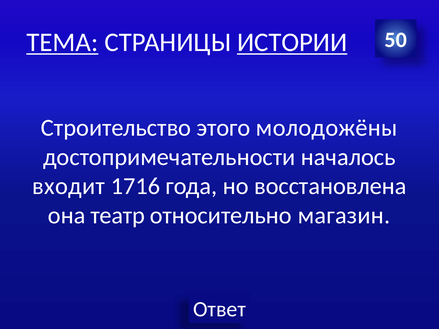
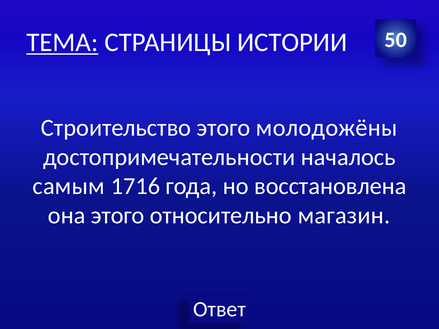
ИСТОРИИ underline: present -> none
входит: входит -> самым
она театр: театр -> этого
